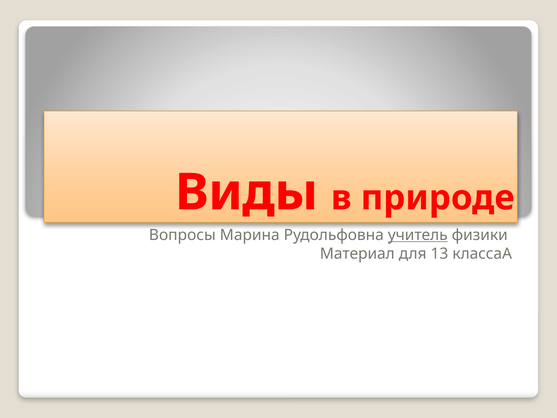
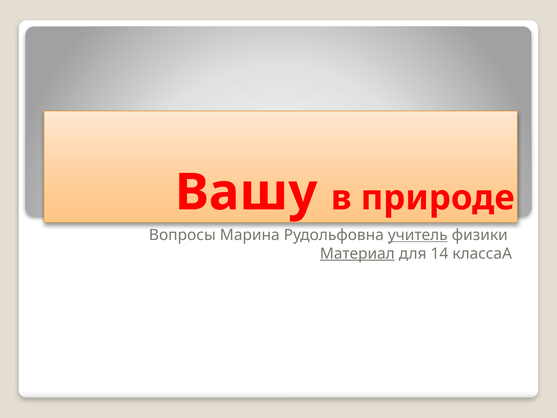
Виды: Виды -> Вашу
Материал underline: none -> present
13: 13 -> 14
